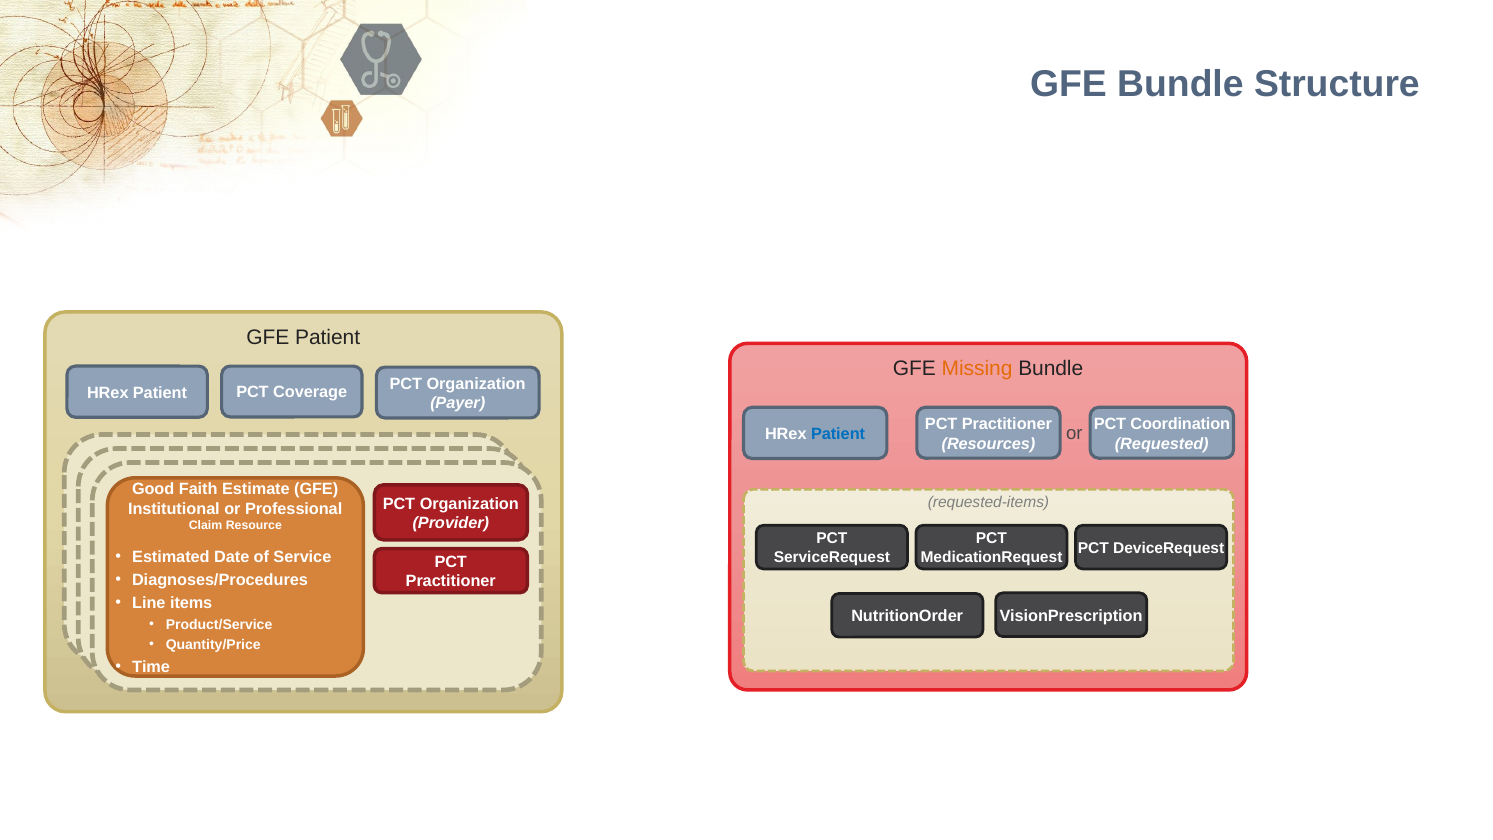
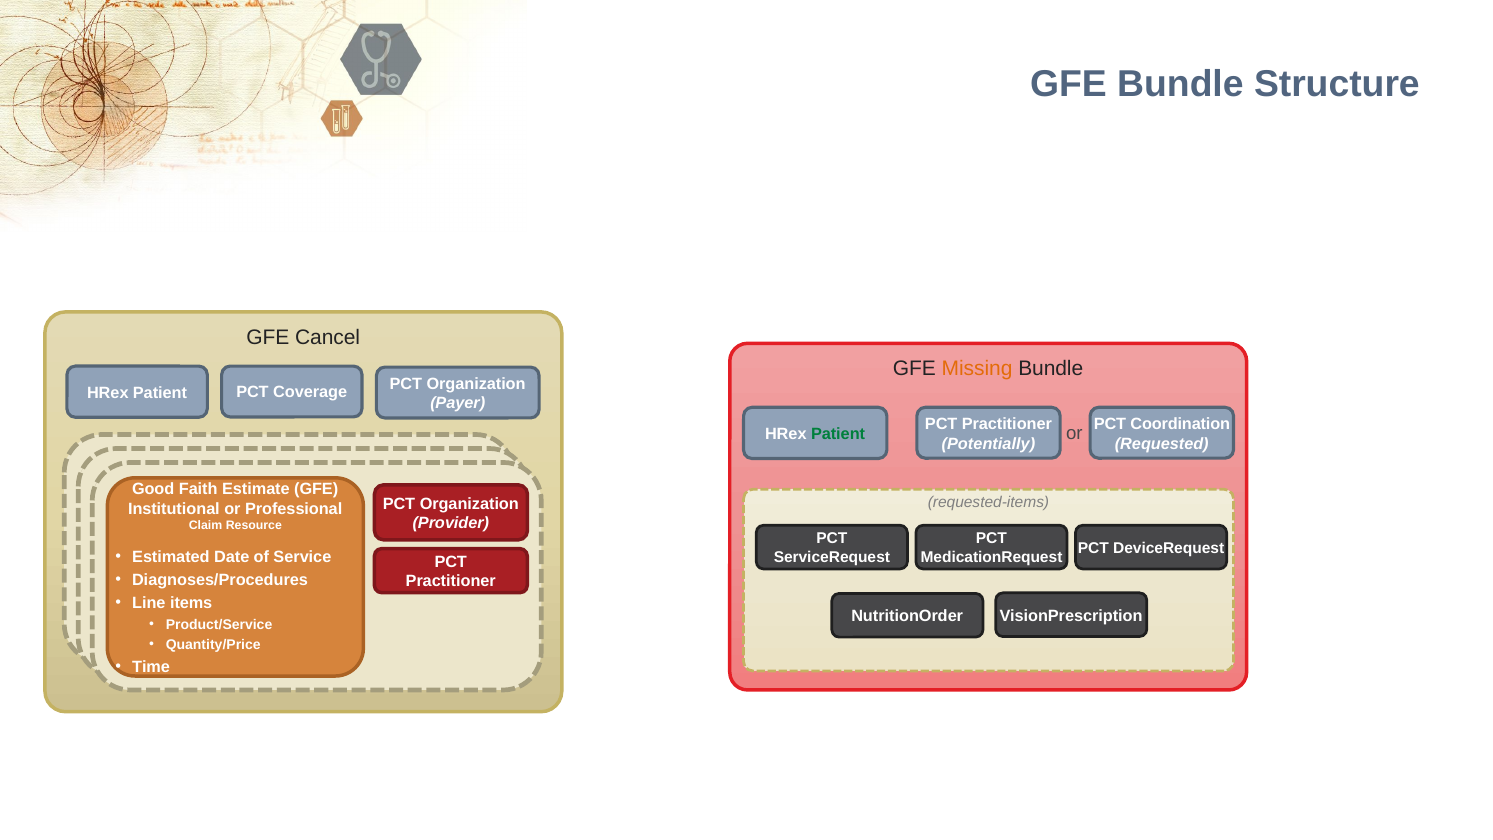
GFE Patient: Patient -> Cancel
Patient at (838, 434) colour: blue -> green
Resources: Resources -> Potentially
